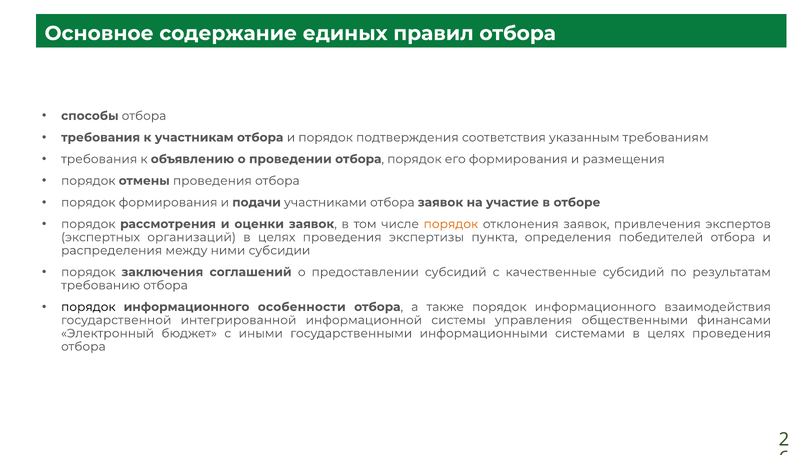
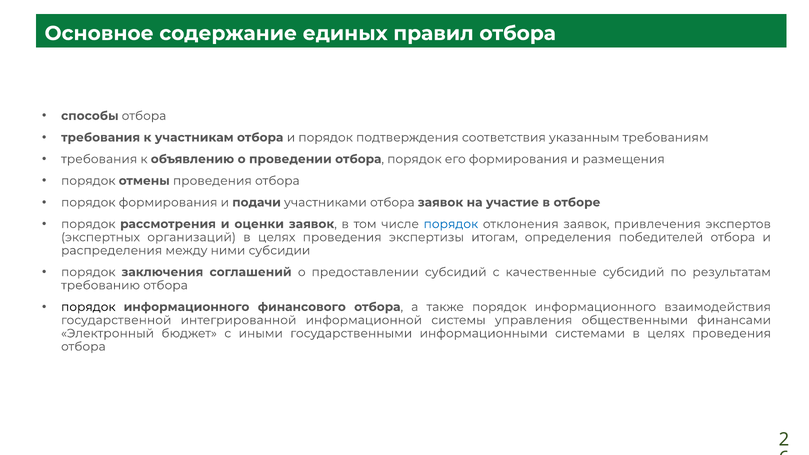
порядок at (451, 224) colour: orange -> blue
пункта: пункта -> итогам
особенности: особенности -> финансового
